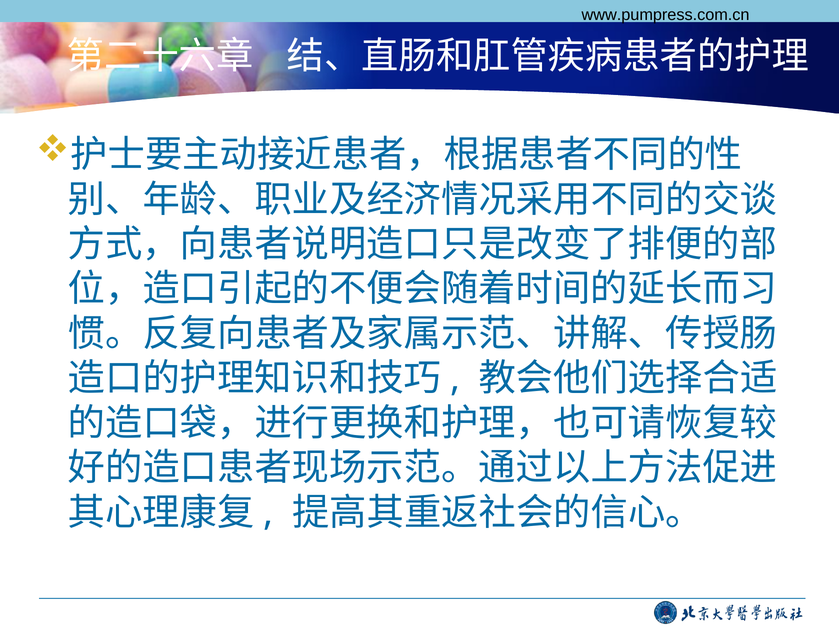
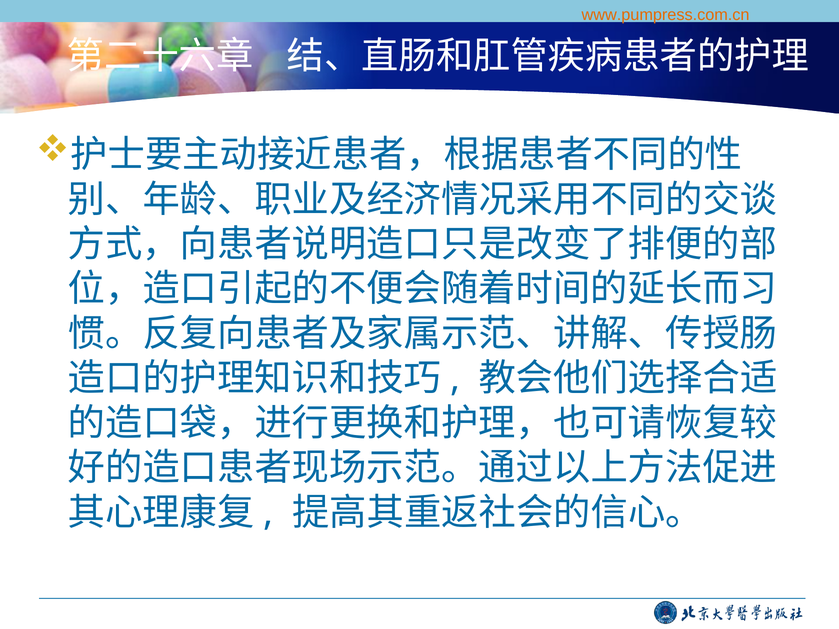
www.pumpress.com.cn colour: black -> orange
